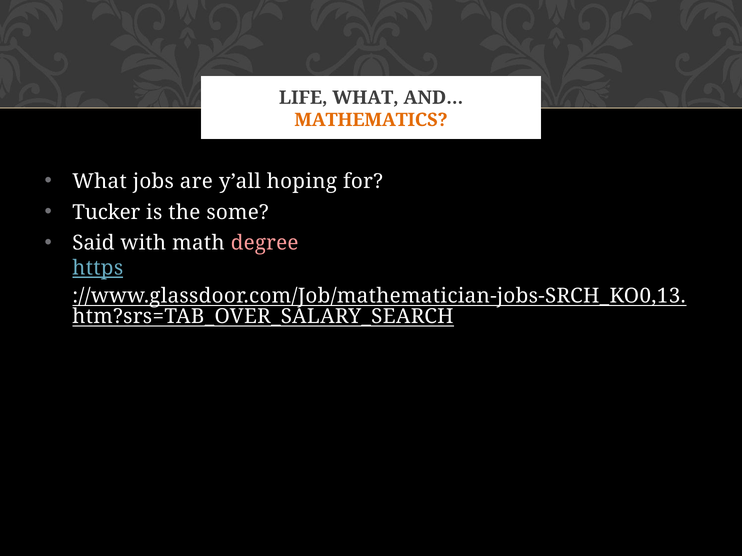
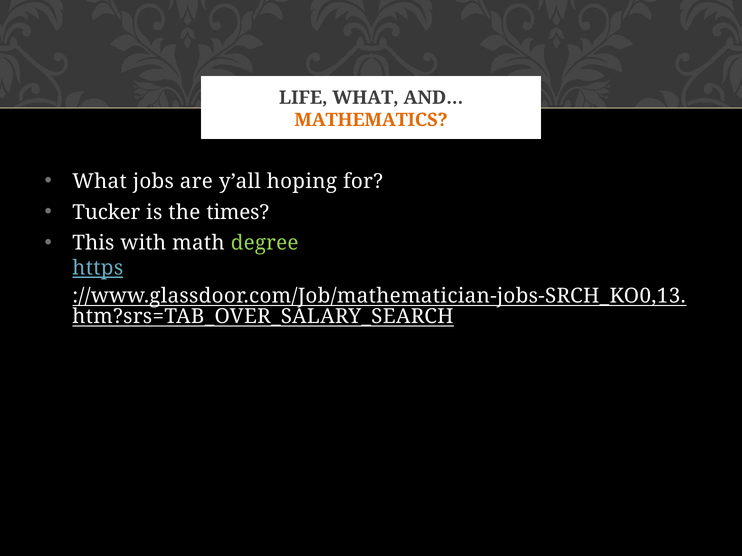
some: some -> times
Said: Said -> This
degree colour: pink -> light green
